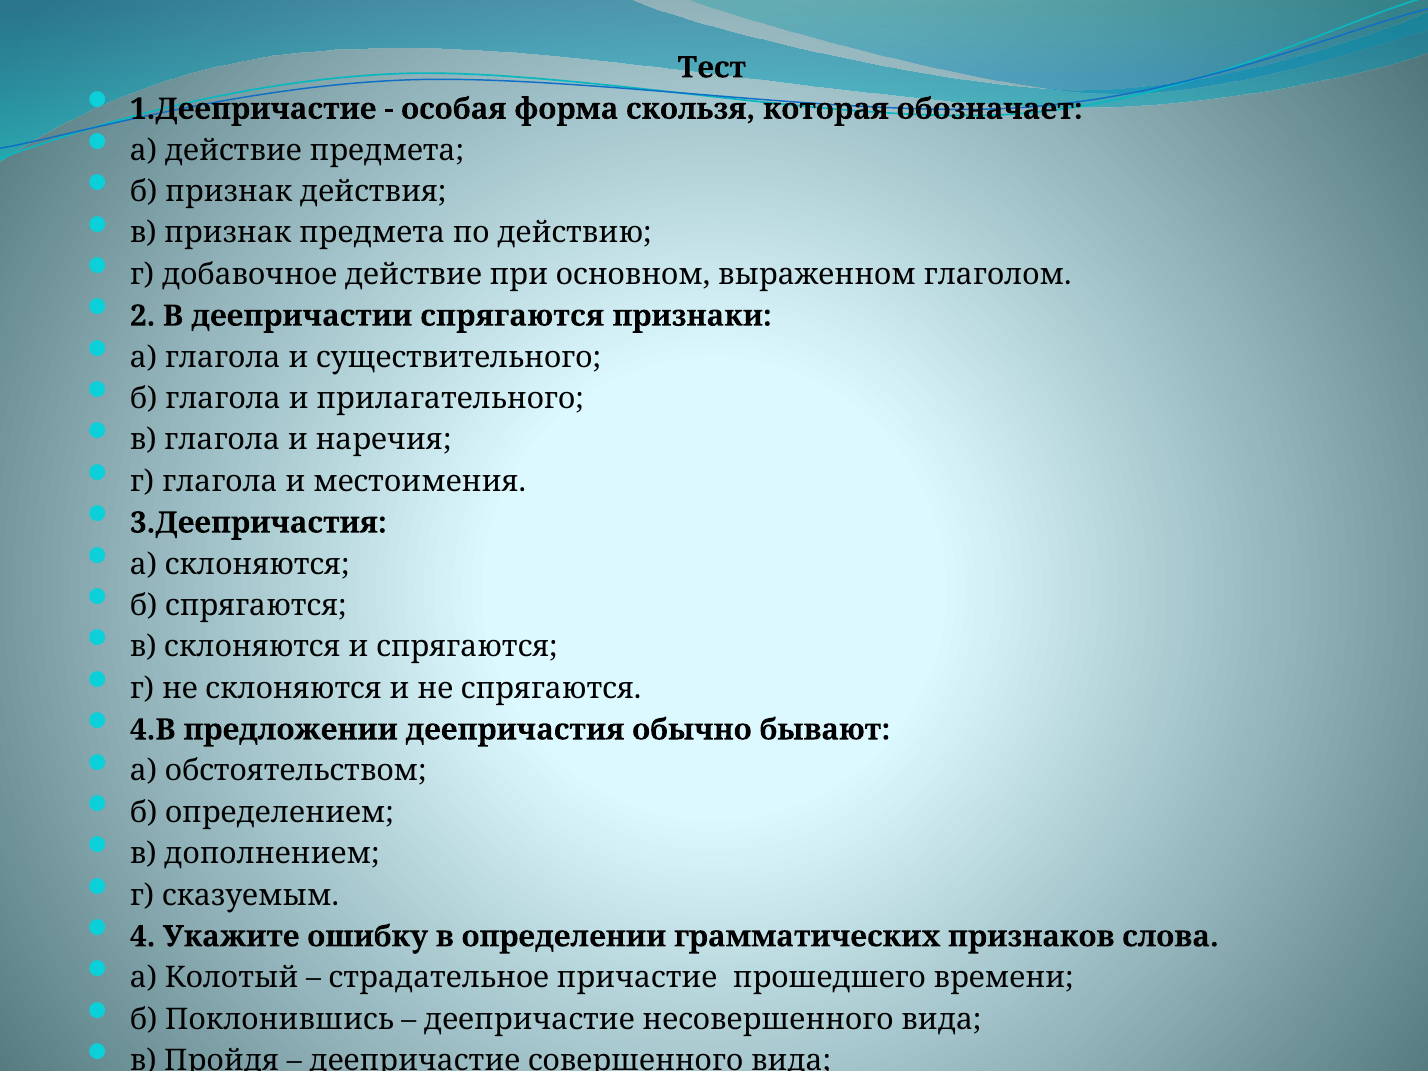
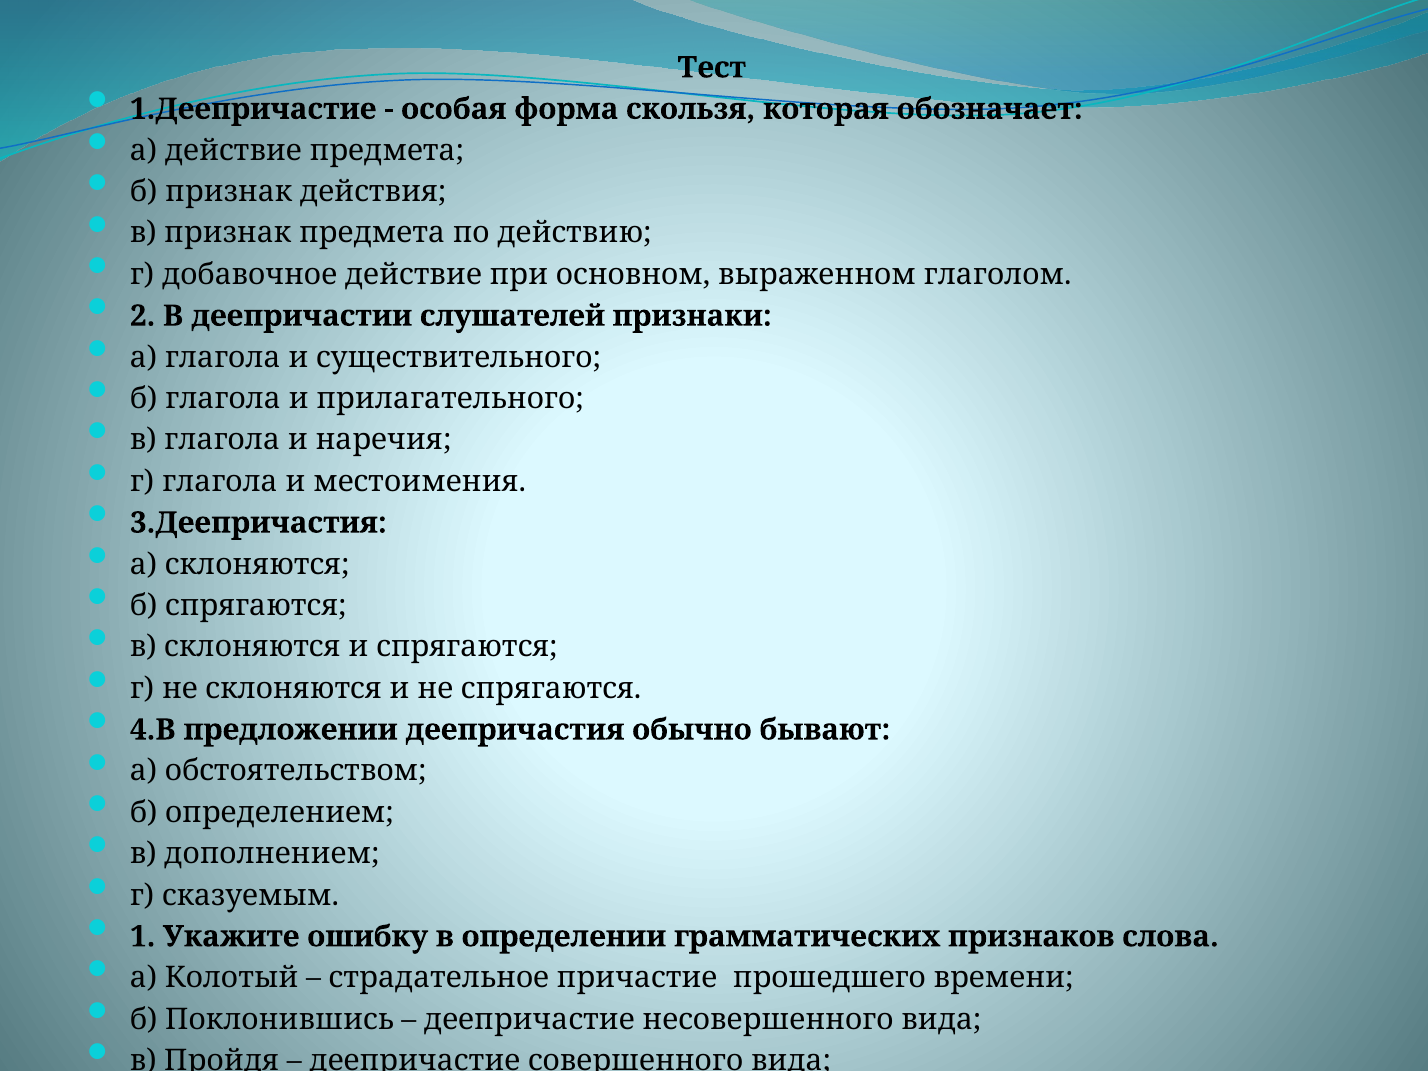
деепричастии спрягаются: спрягаются -> слушателей
4: 4 -> 1
